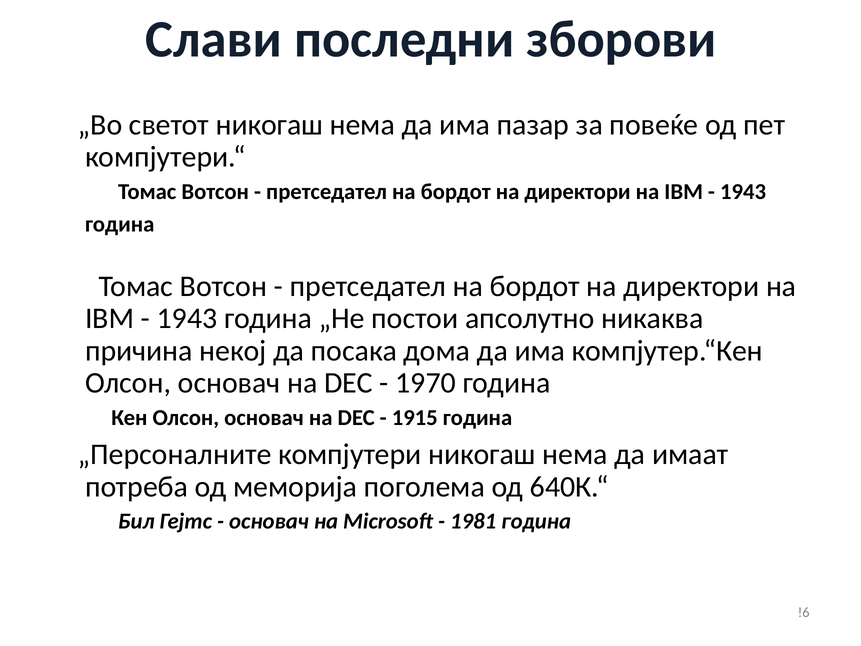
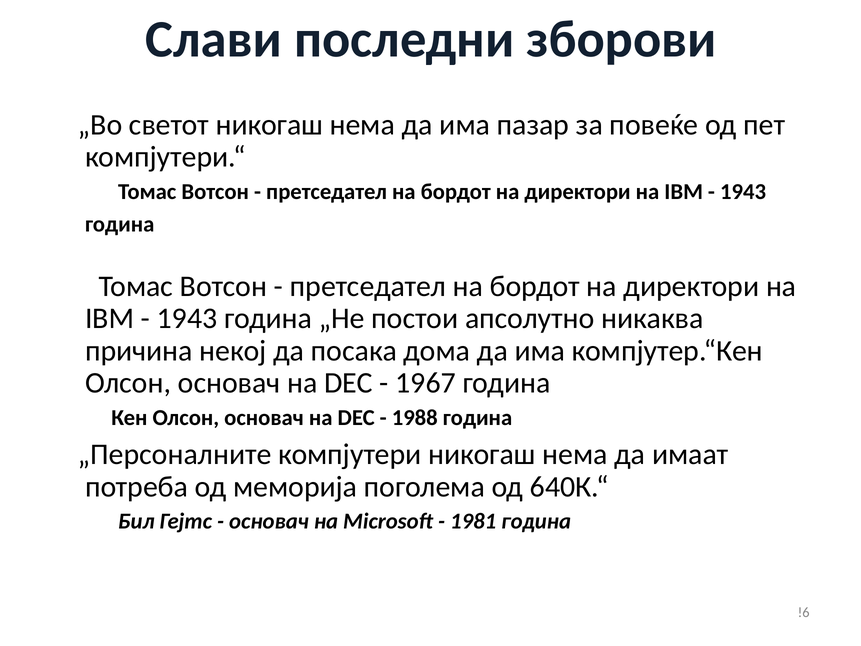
1970: 1970 -> 1967
1915: 1915 -> 1988
